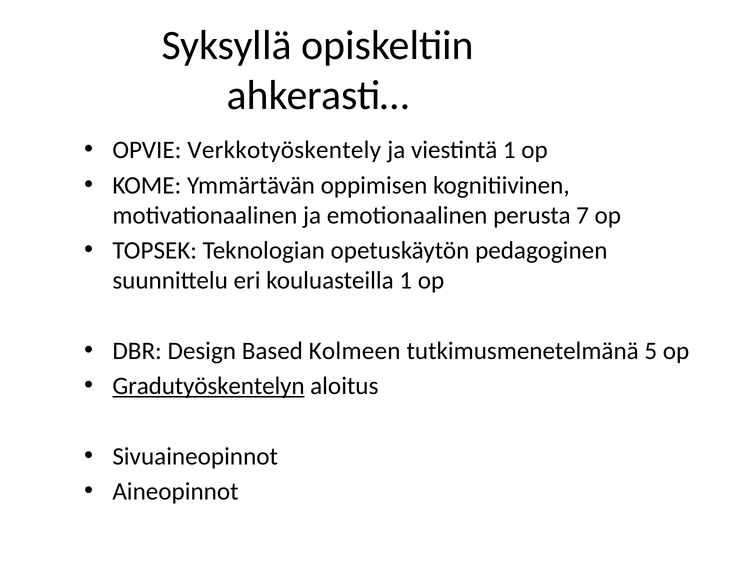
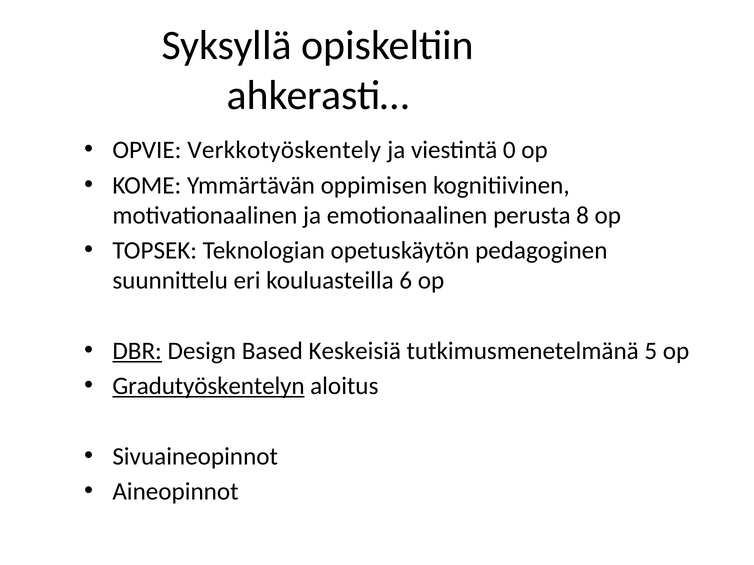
viestintä 1: 1 -> 0
7: 7 -> 8
kouluasteilla 1: 1 -> 6
DBR underline: none -> present
Kolmeen: Kolmeen -> Keskeisiä
